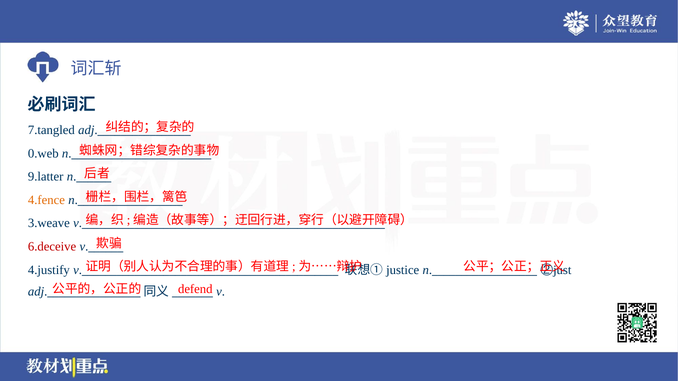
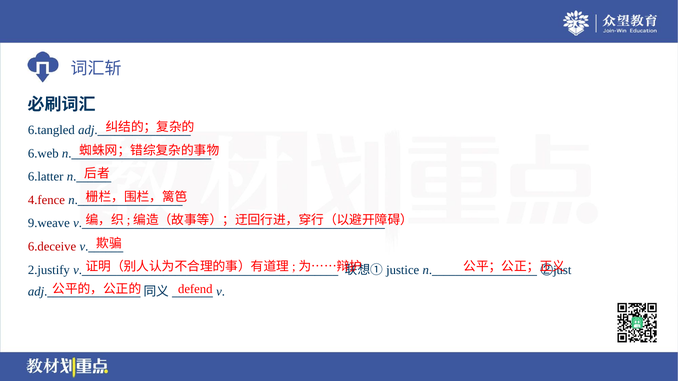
7.tangled: 7.tangled -> 6.tangled
0.web: 0.web -> 6.web
9.latter: 9.latter -> 6.latter
4.fence colour: orange -> red
3.weave: 3.weave -> 9.weave
4.justify: 4.justify -> 2.justify
